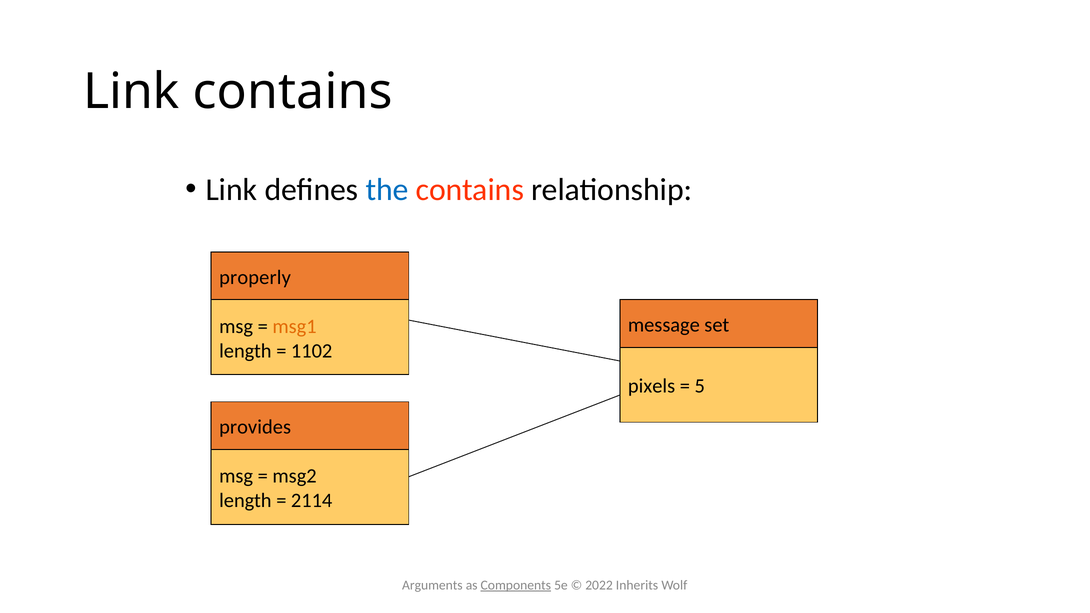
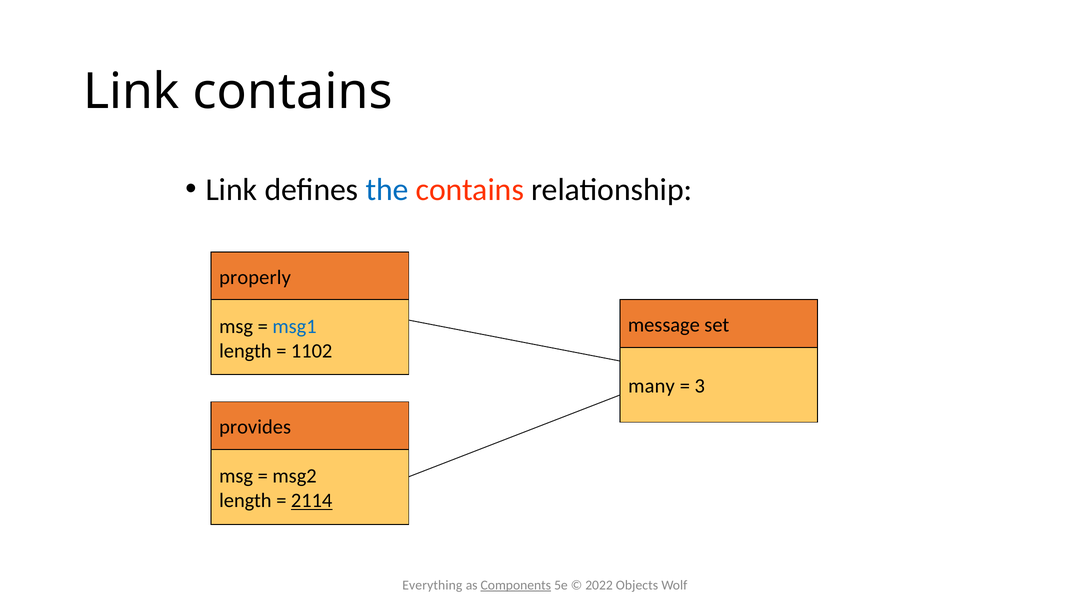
msg1 colour: orange -> blue
pixels: pixels -> many
5: 5 -> 3
2114 underline: none -> present
Arguments: Arguments -> Everything
Inherits: Inherits -> Objects
